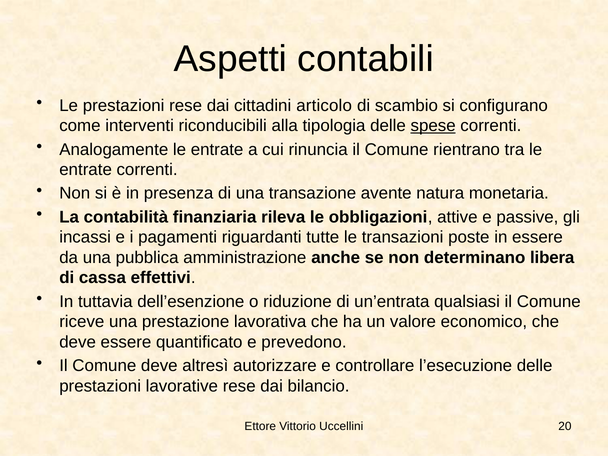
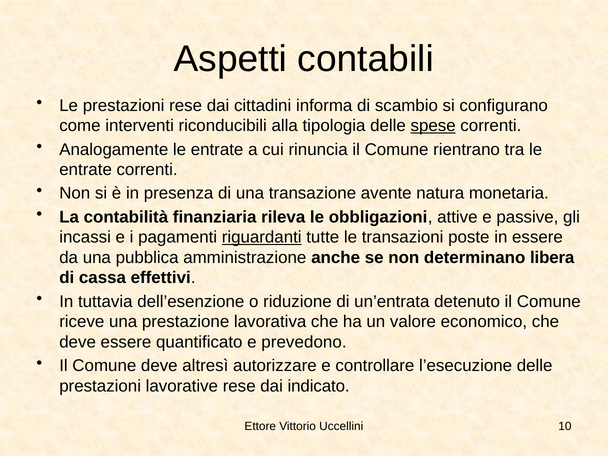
articolo: articolo -> informa
riguardanti underline: none -> present
qualsiasi: qualsiasi -> detenuto
bilancio: bilancio -> indicato
20: 20 -> 10
